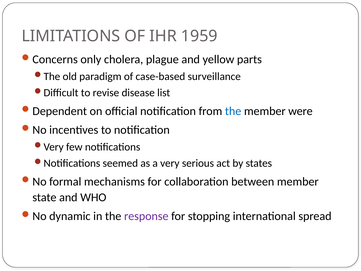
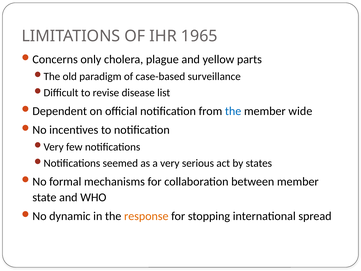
1959: 1959 -> 1965
were: were -> wide
response colour: purple -> orange
